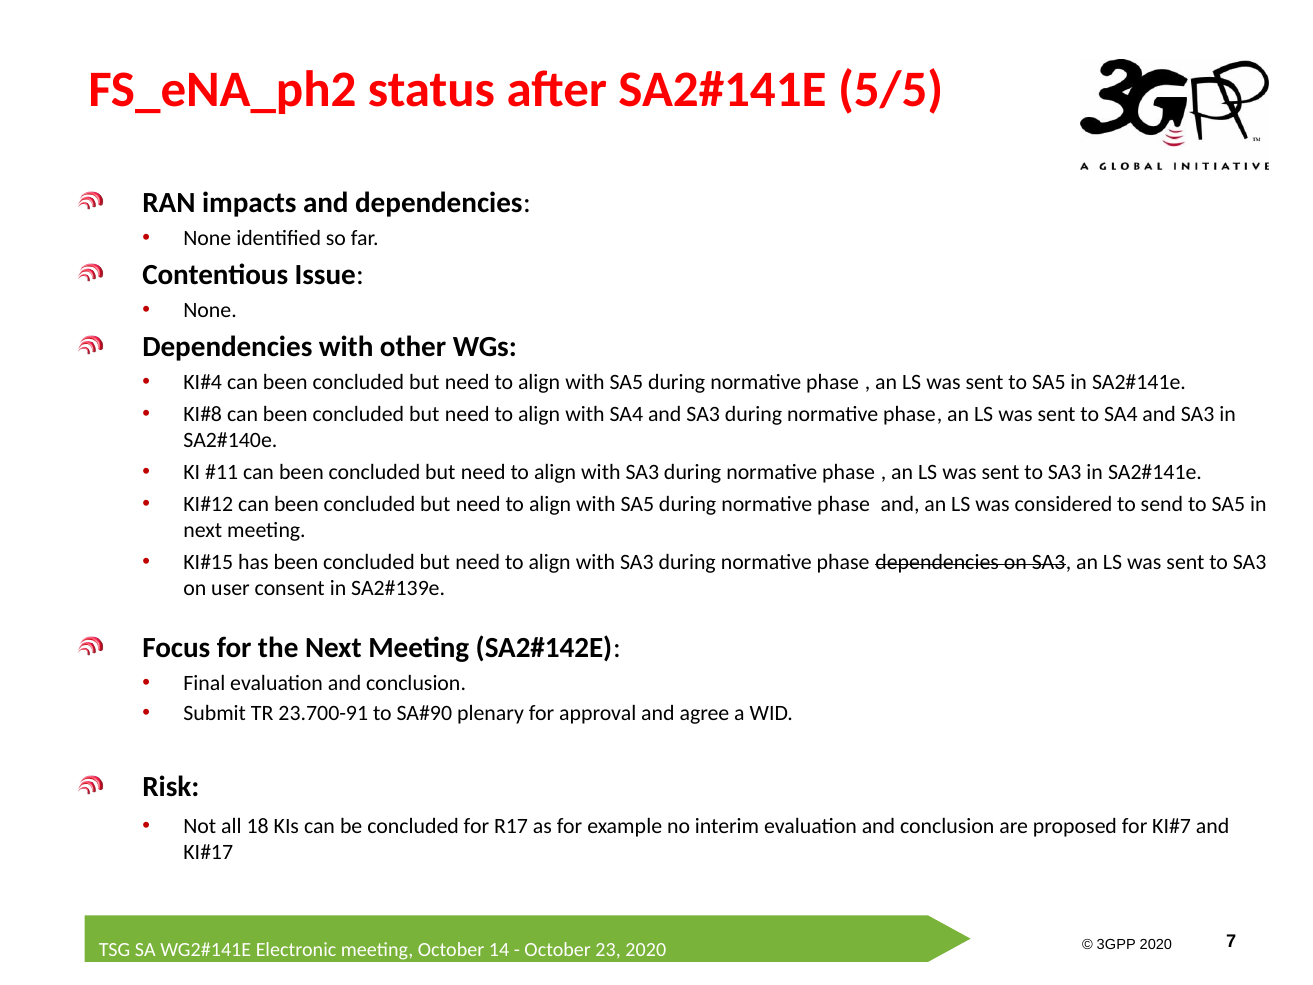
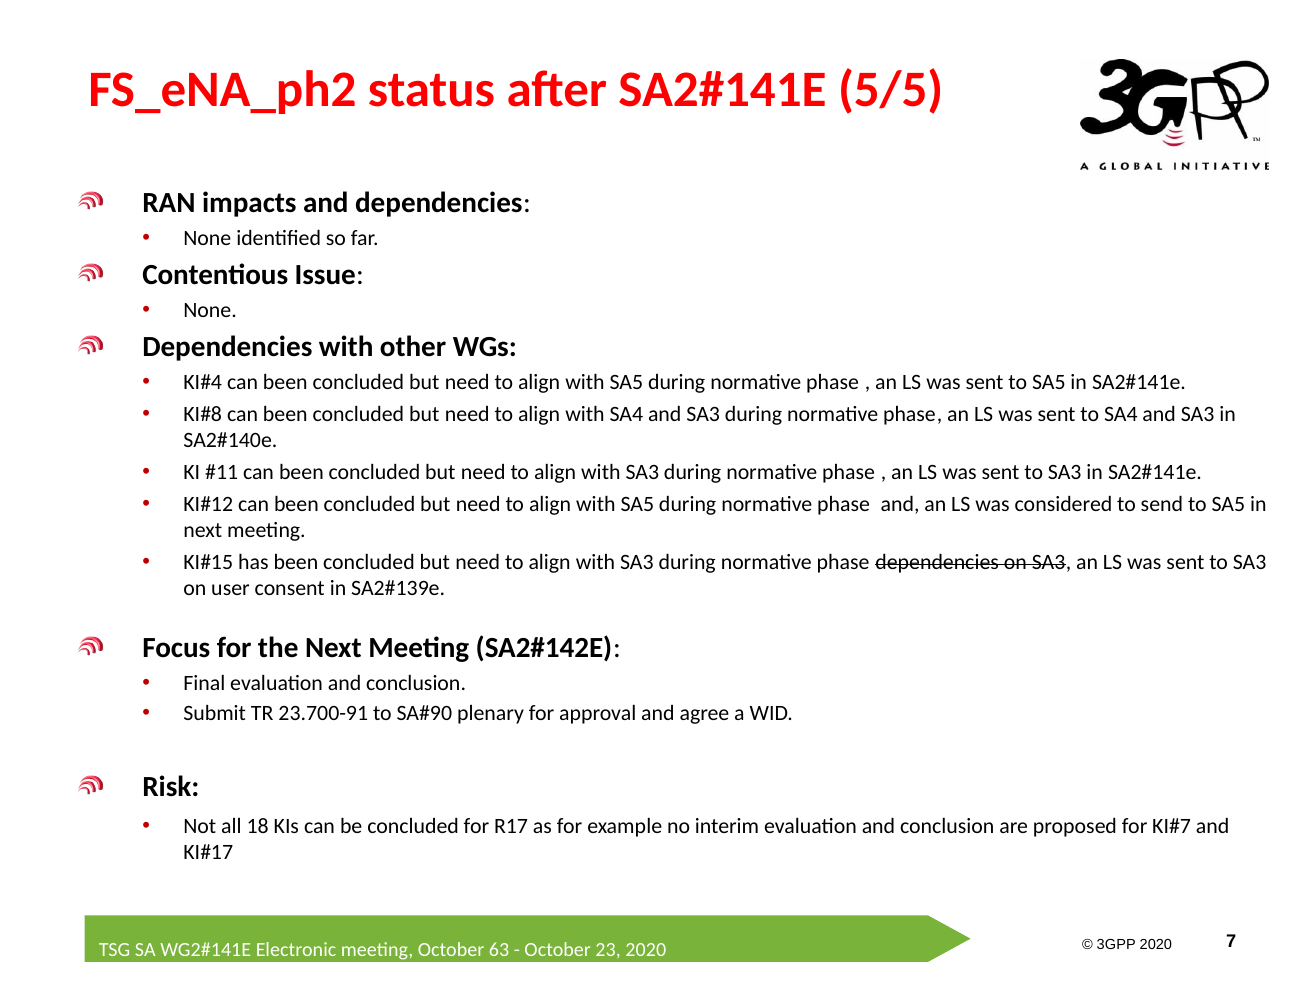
14: 14 -> 63
